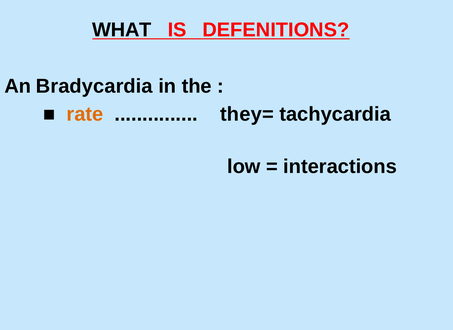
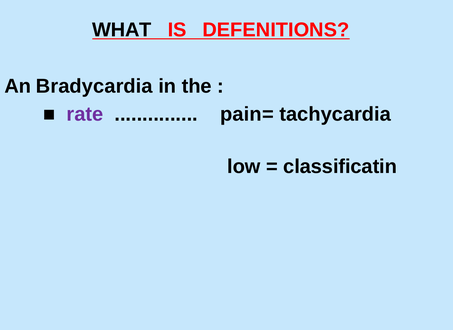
rate colour: orange -> purple
they=: they= -> pain=
interactions: interactions -> classificatin
